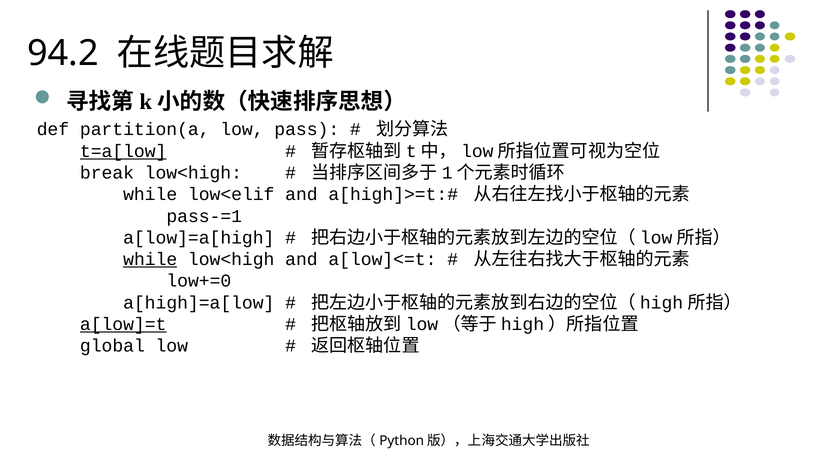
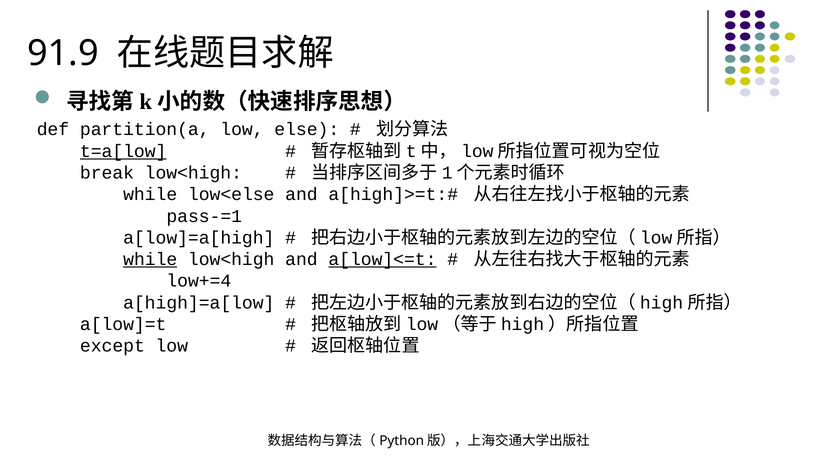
94.2: 94.2 -> 91.9
pass: pass -> else
low<elif: low<elif -> low<else
a[low]<=t underline: none -> present
low+=0: low+=0 -> low+=4
a[low]=t underline: present -> none
global: global -> except
